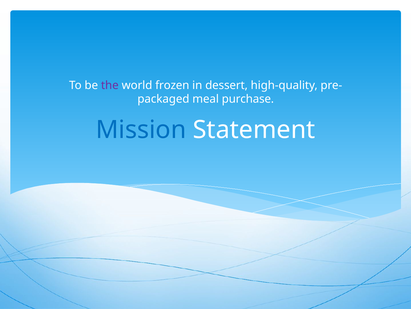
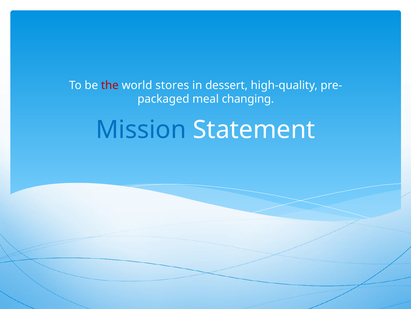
the colour: purple -> red
frozen: frozen -> stores
purchase: purchase -> changing
